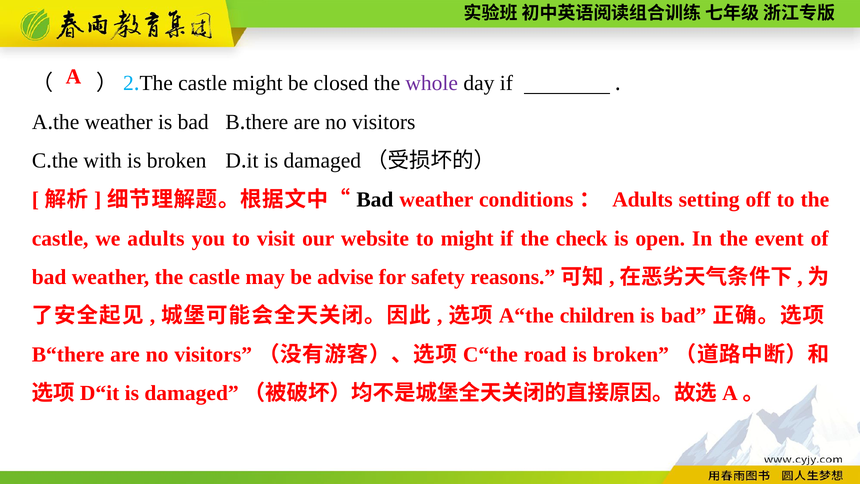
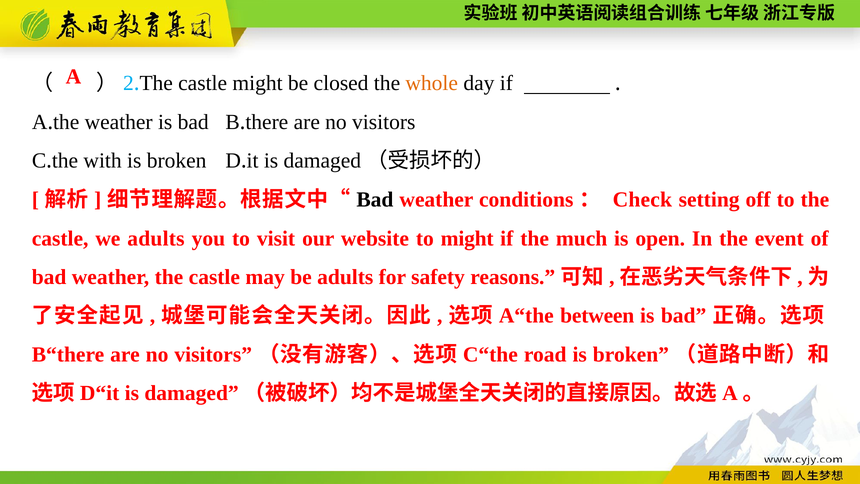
whole colour: purple -> orange
Adults at (642, 200): Adults -> Check
check: check -> much
be advise: advise -> adults
children: children -> between
